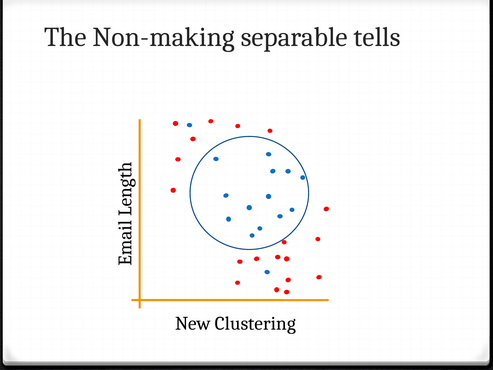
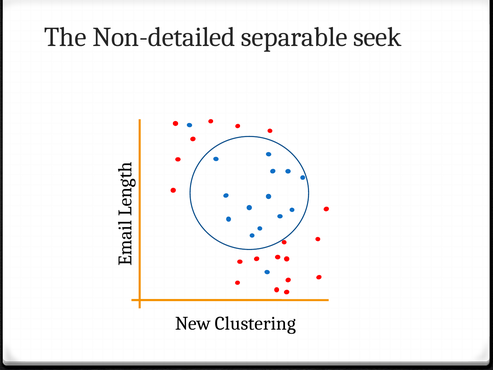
Non-making: Non-making -> Non-detailed
tells: tells -> seek
